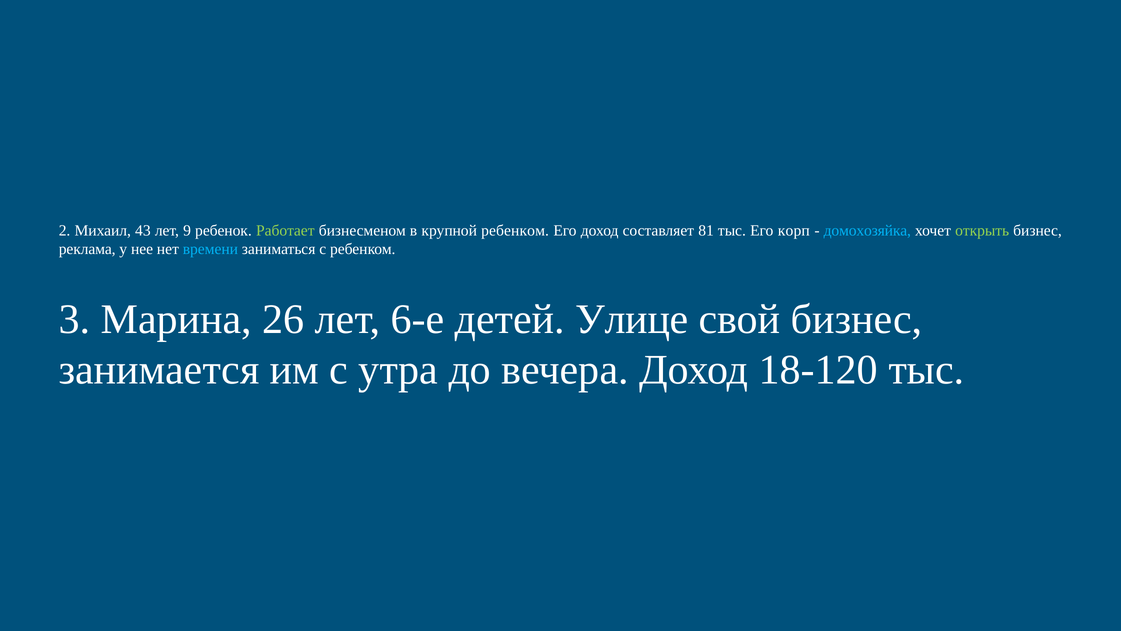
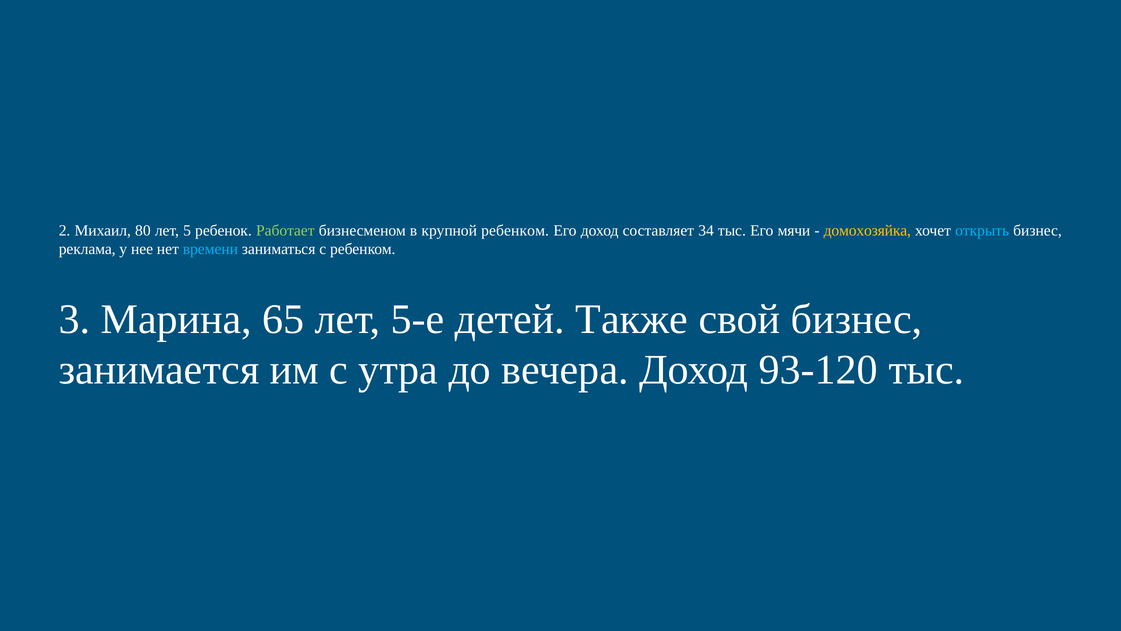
43: 43 -> 80
9: 9 -> 5
81: 81 -> 34
корп: корп -> мячи
домохозяйка colour: light blue -> yellow
открыть colour: light green -> light blue
26: 26 -> 65
6-е: 6-е -> 5-е
Улице: Улице -> Также
18-120: 18-120 -> 93-120
